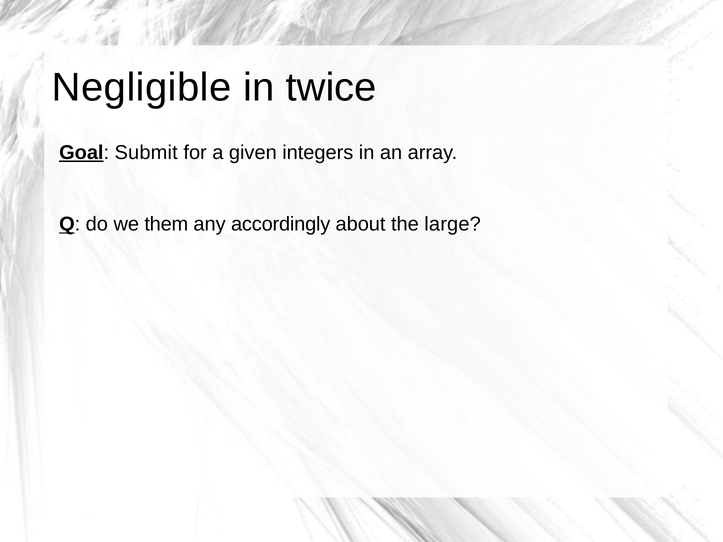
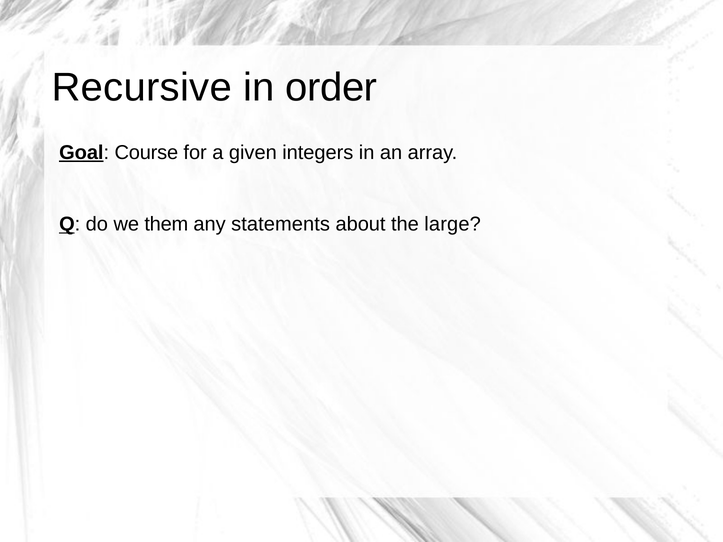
Negligible: Negligible -> Recursive
twice: twice -> order
Submit: Submit -> Course
accordingly: accordingly -> statements
